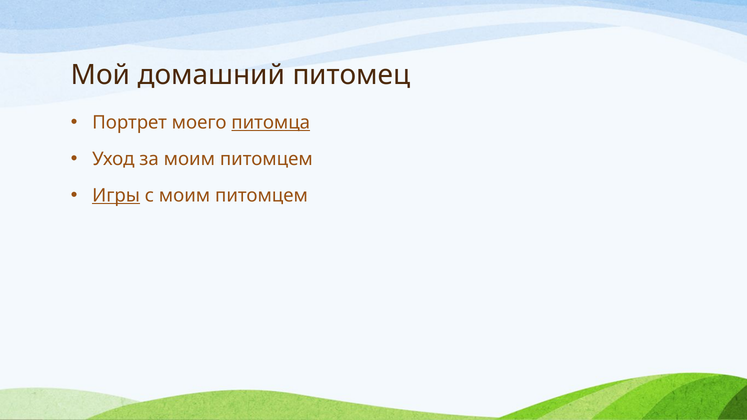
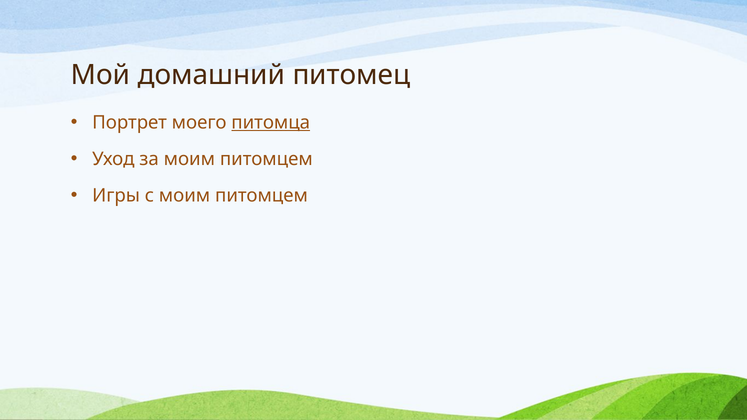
Игры underline: present -> none
